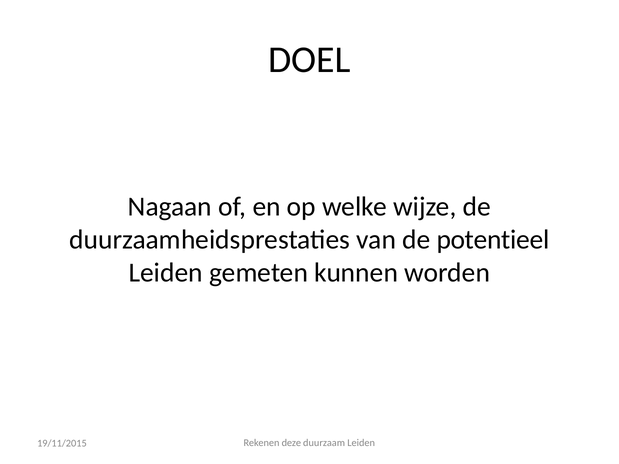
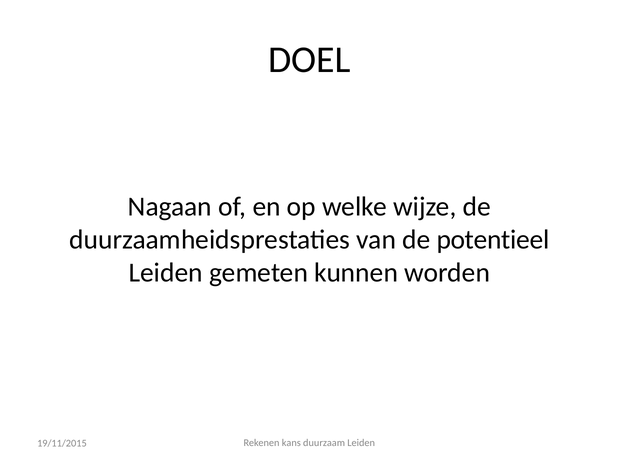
deze: deze -> kans
